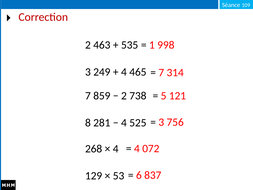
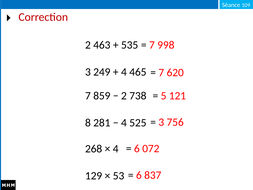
1 at (152, 45): 1 -> 7
314: 314 -> 620
4 at (137, 148): 4 -> 6
